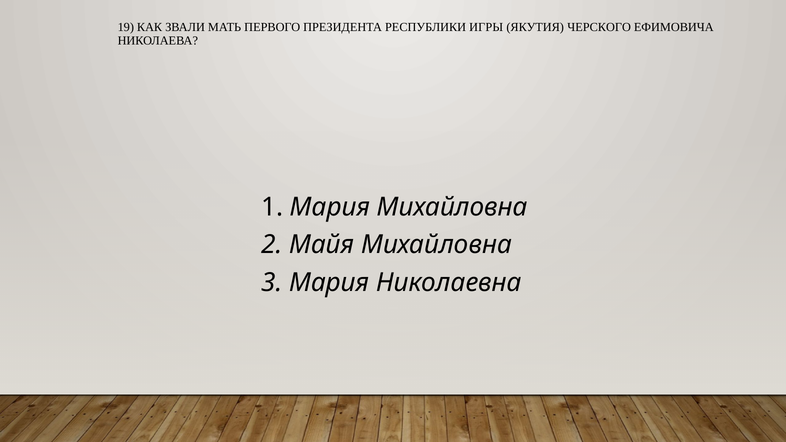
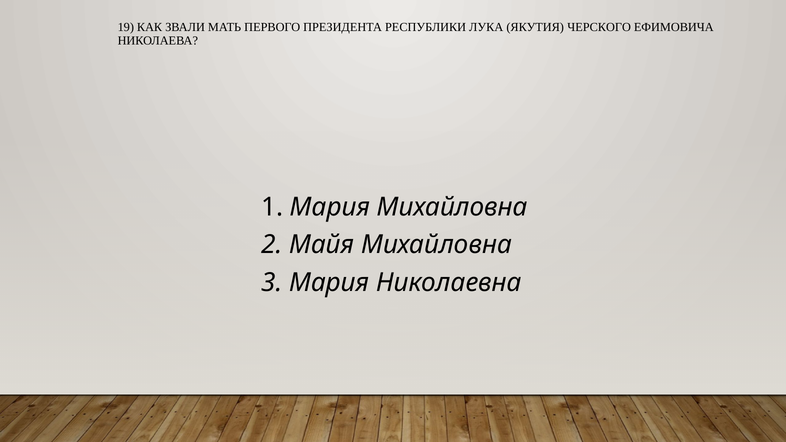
ИГРЫ: ИГРЫ -> ЛУКА
